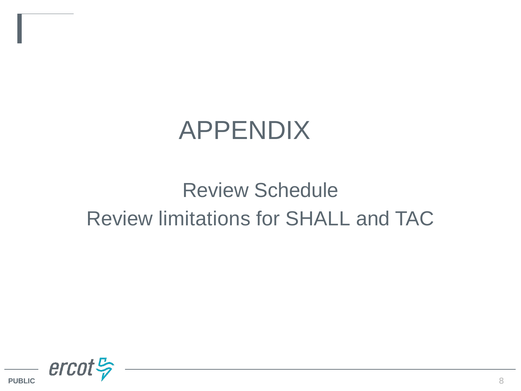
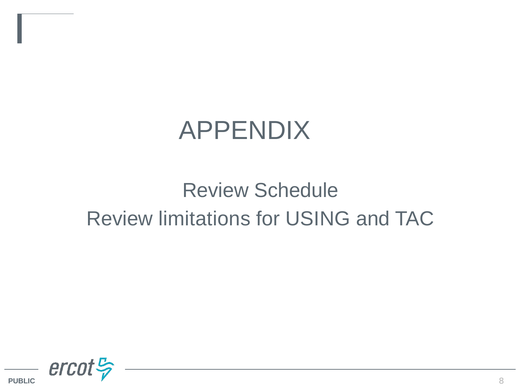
SHALL: SHALL -> USING
